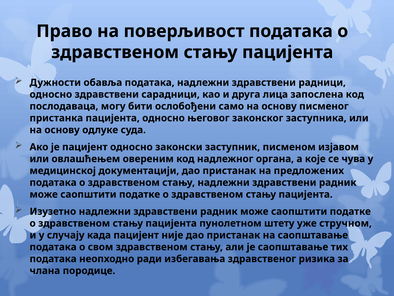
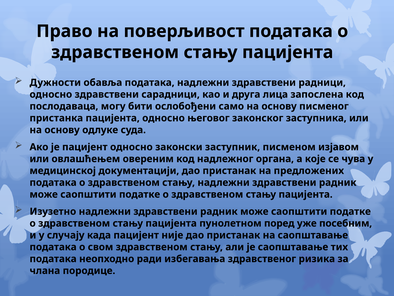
штету: штету -> поред
стручном: стручном -> посебним
